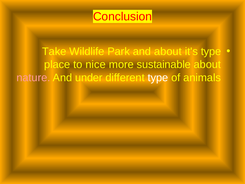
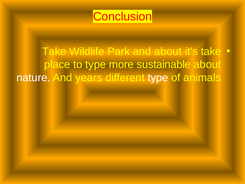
it's type: type -> take
to nice: nice -> type
nature colour: pink -> white
under: under -> years
